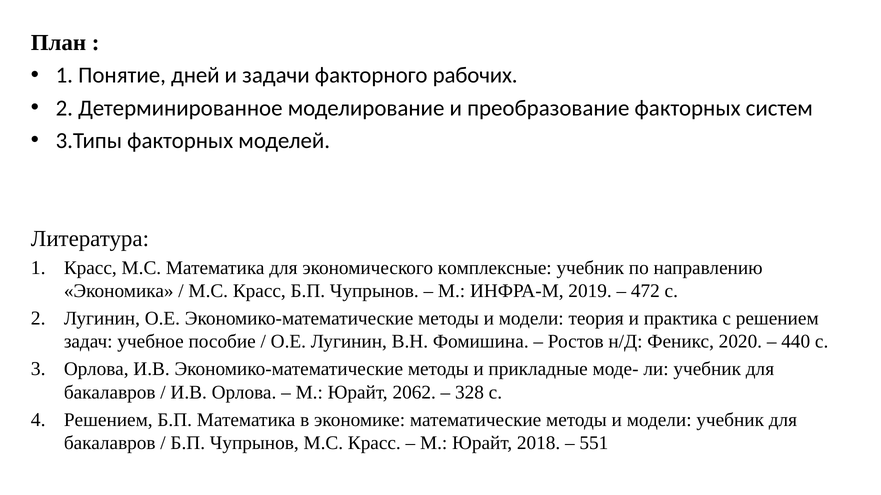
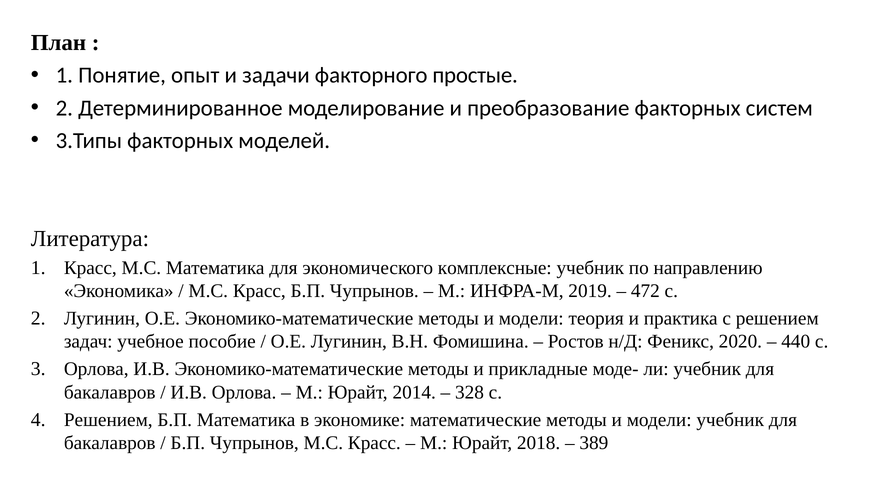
дней: дней -> опыт
рабочих: рабочих -> простые
2062: 2062 -> 2014
551: 551 -> 389
